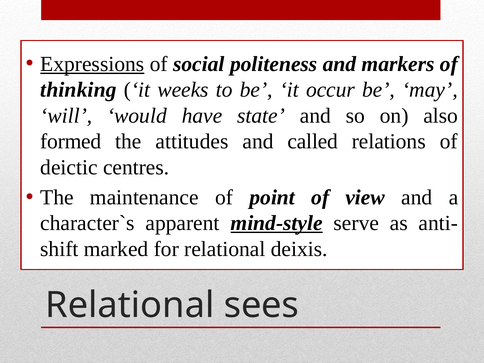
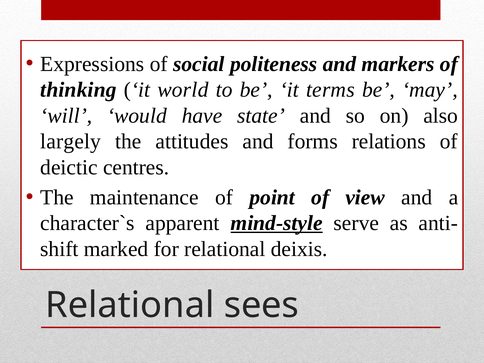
Expressions underline: present -> none
weeks: weeks -> world
occur: occur -> terms
formed: formed -> largely
called: called -> forms
